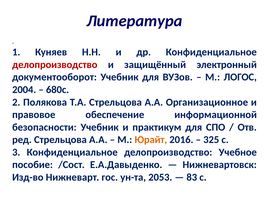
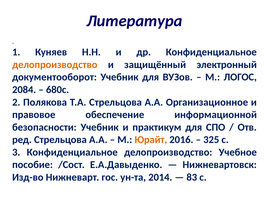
делопроизводство at (55, 65) colour: red -> orange
2004: 2004 -> 2084
2053: 2053 -> 2014
